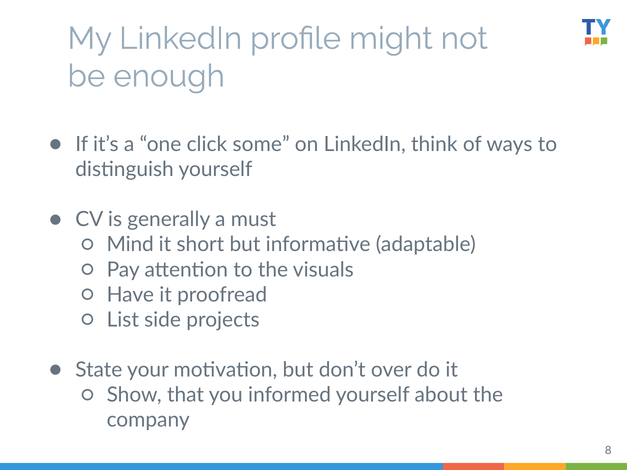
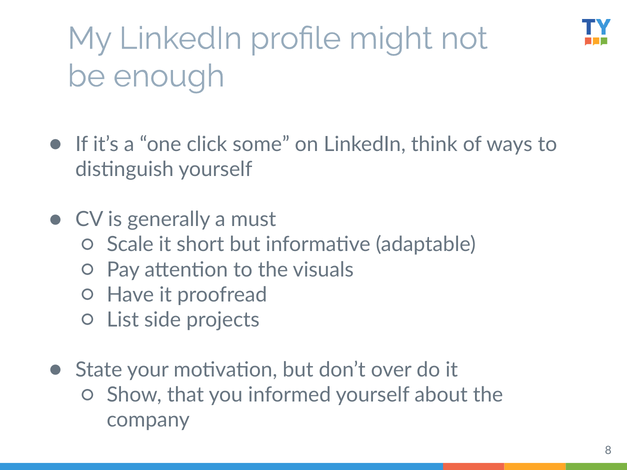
Mind: Mind -> Scale
